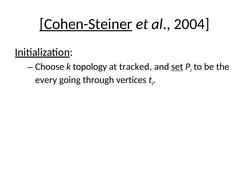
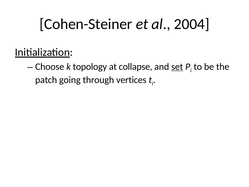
Cohen-Steiner underline: present -> none
tracked: tracked -> collapse
every: every -> patch
